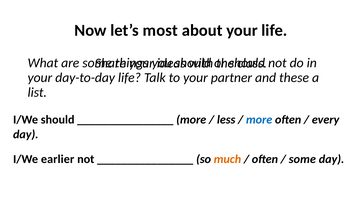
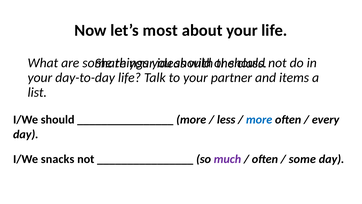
these: these -> items
earlier: earlier -> snacks
much colour: orange -> purple
